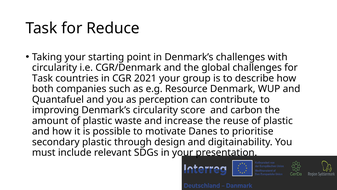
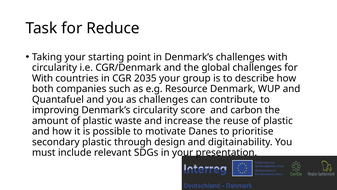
Task at (42, 78): Task -> With
2021: 2021 -> 2035
as perception: perception -> challenges
